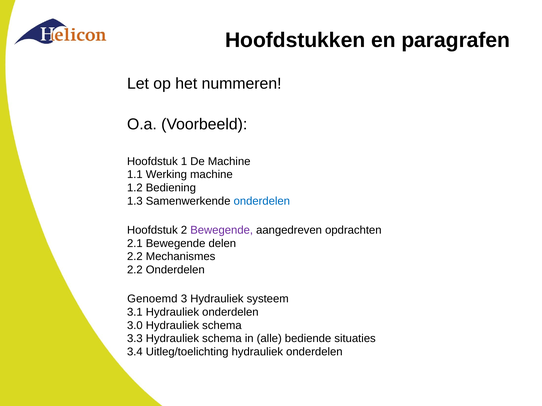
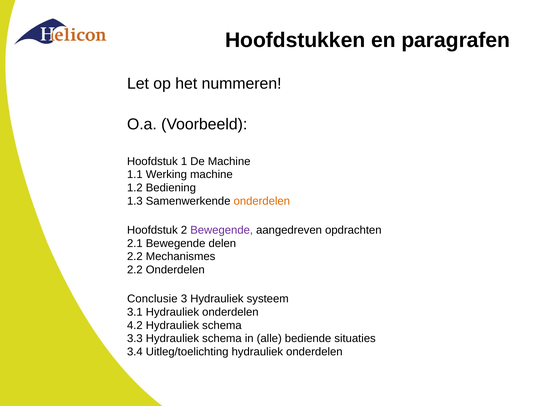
onderdelen at (262, 201) colour: blue -> orange
Genoemd: Genoemd -> Conclusie
3.0: 3.0 -> 4.2
